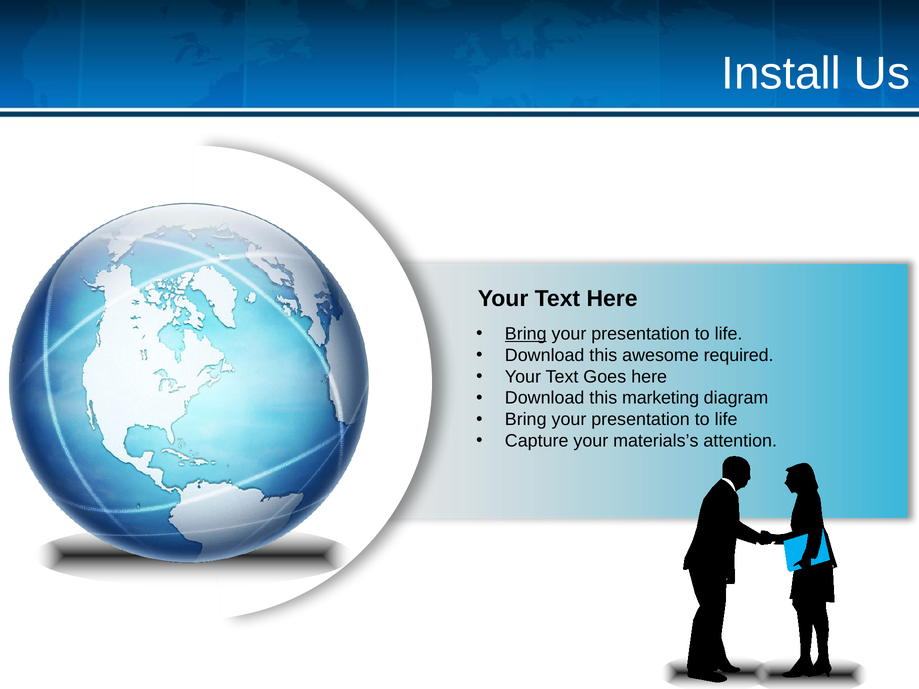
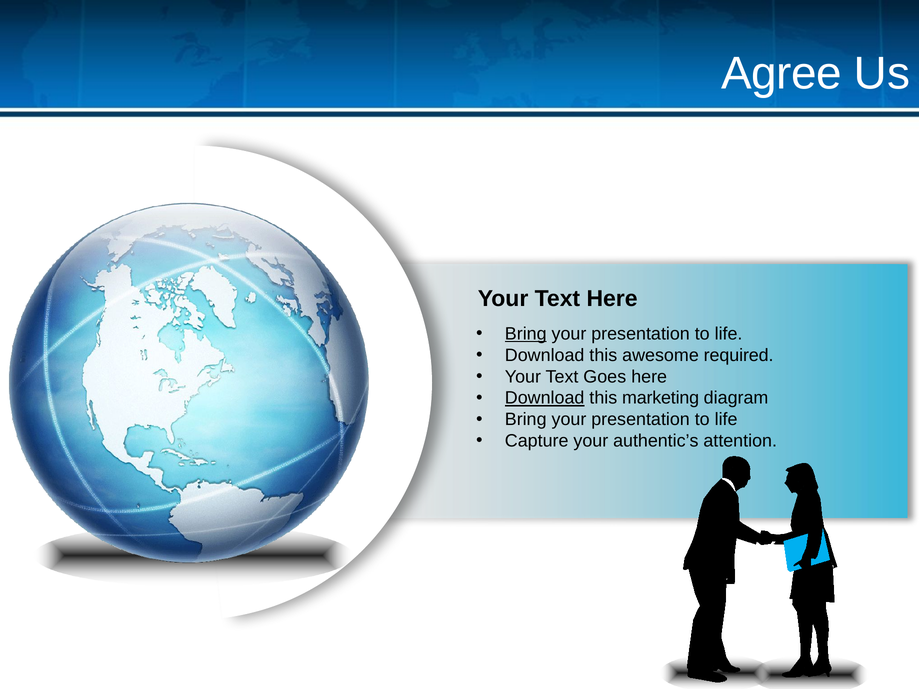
Install: Install -> Agree
Download at (545, 398) underline: none -> present
materials’s: materials’s -> authentic’s
